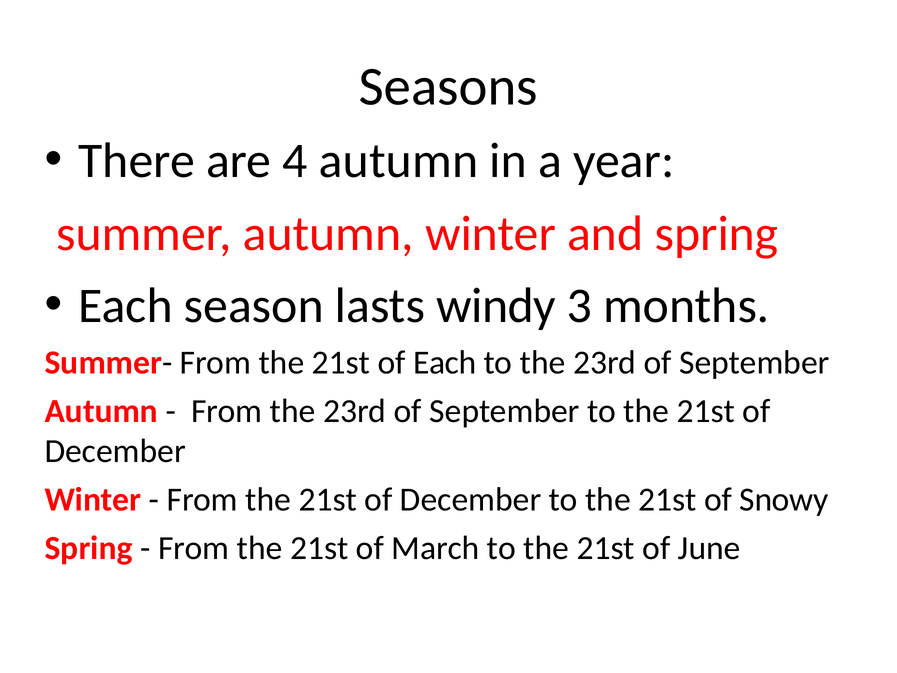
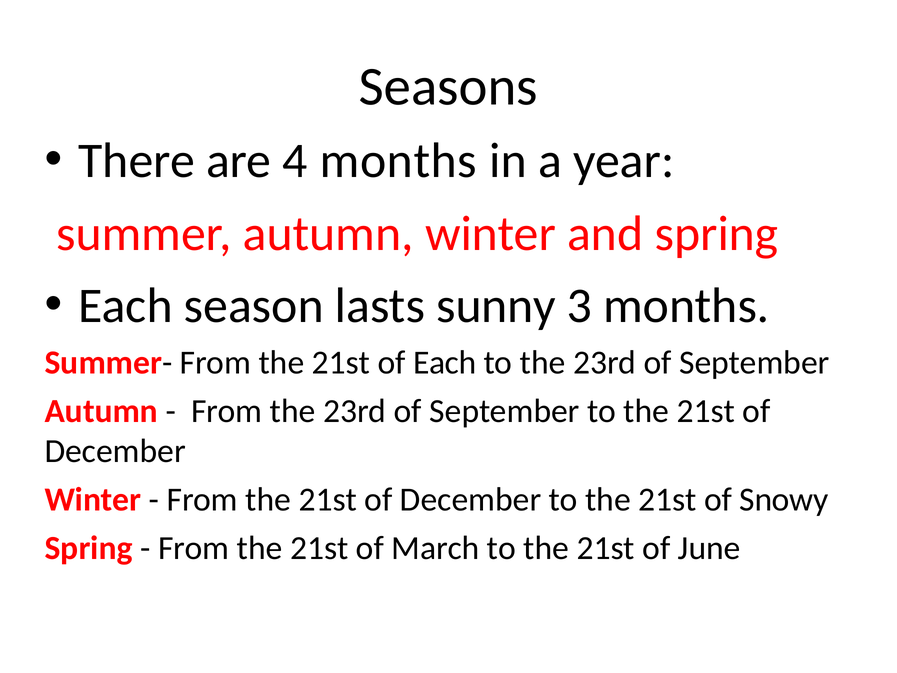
4 autumn: autumn -> months
windy: windy -> sunny
